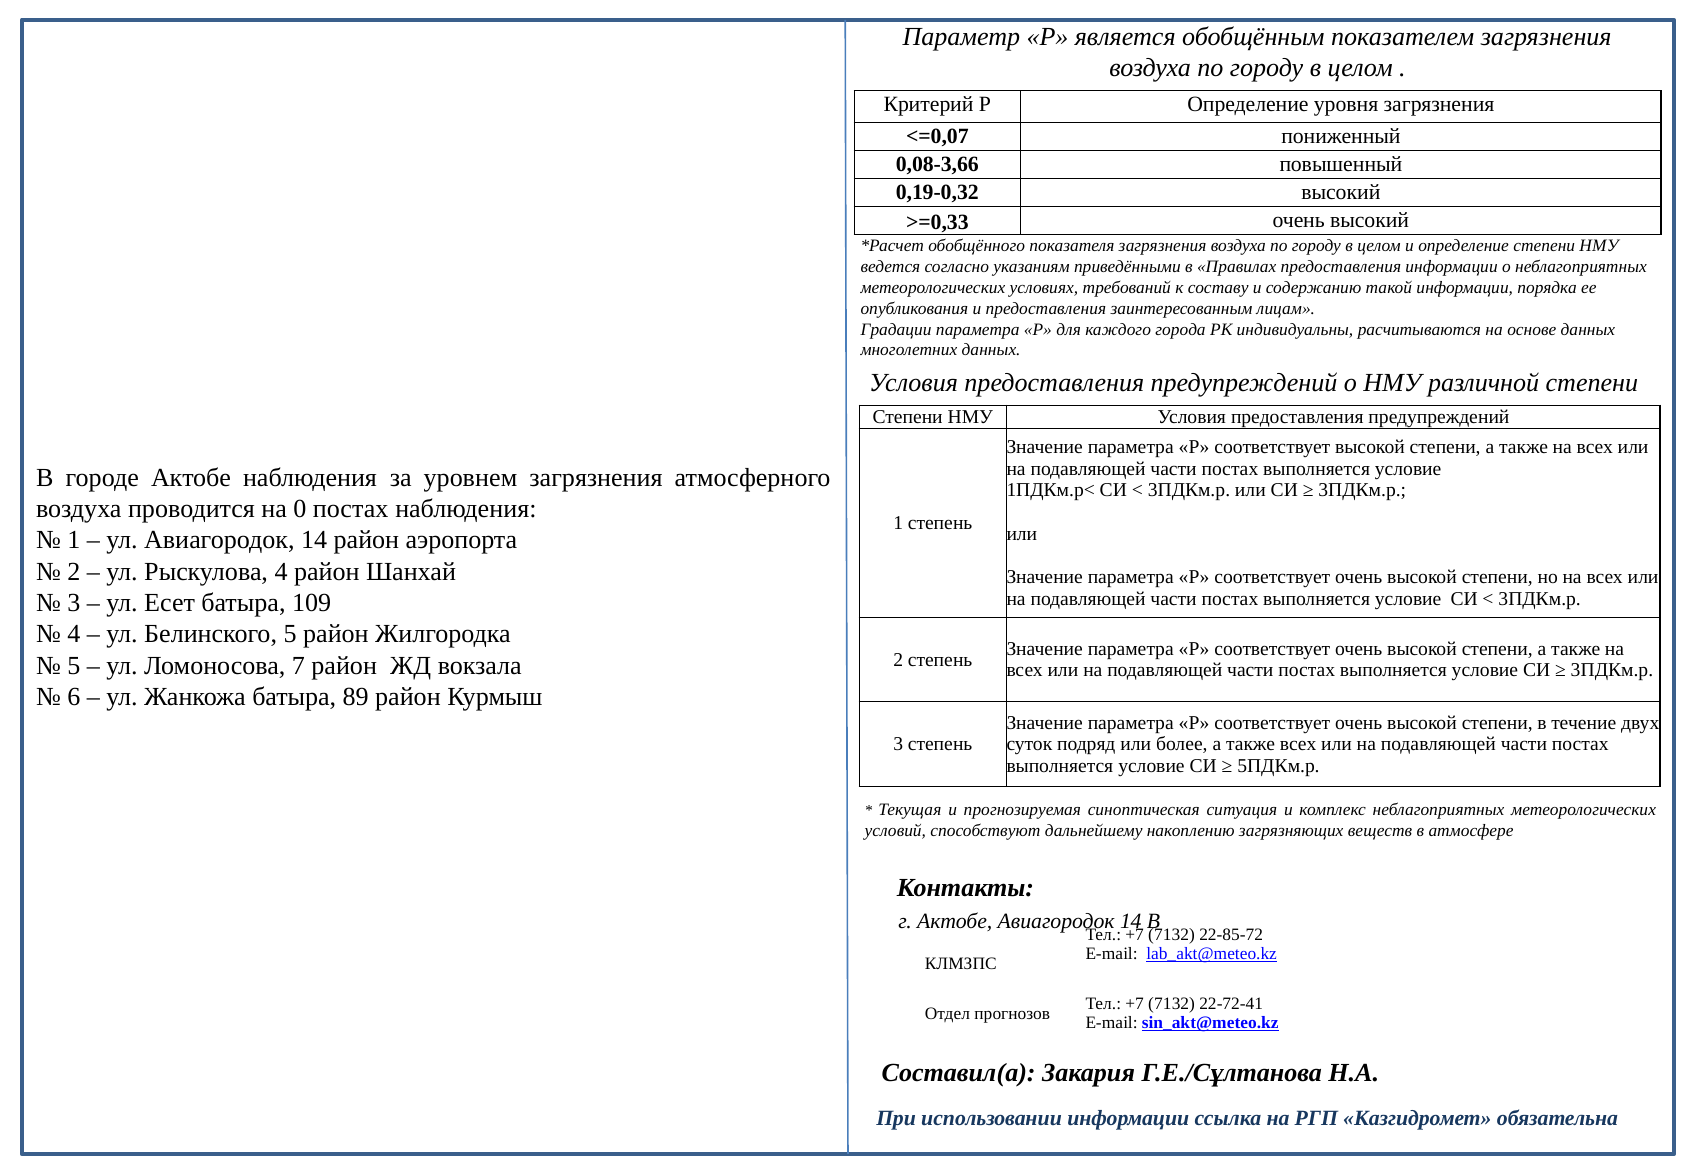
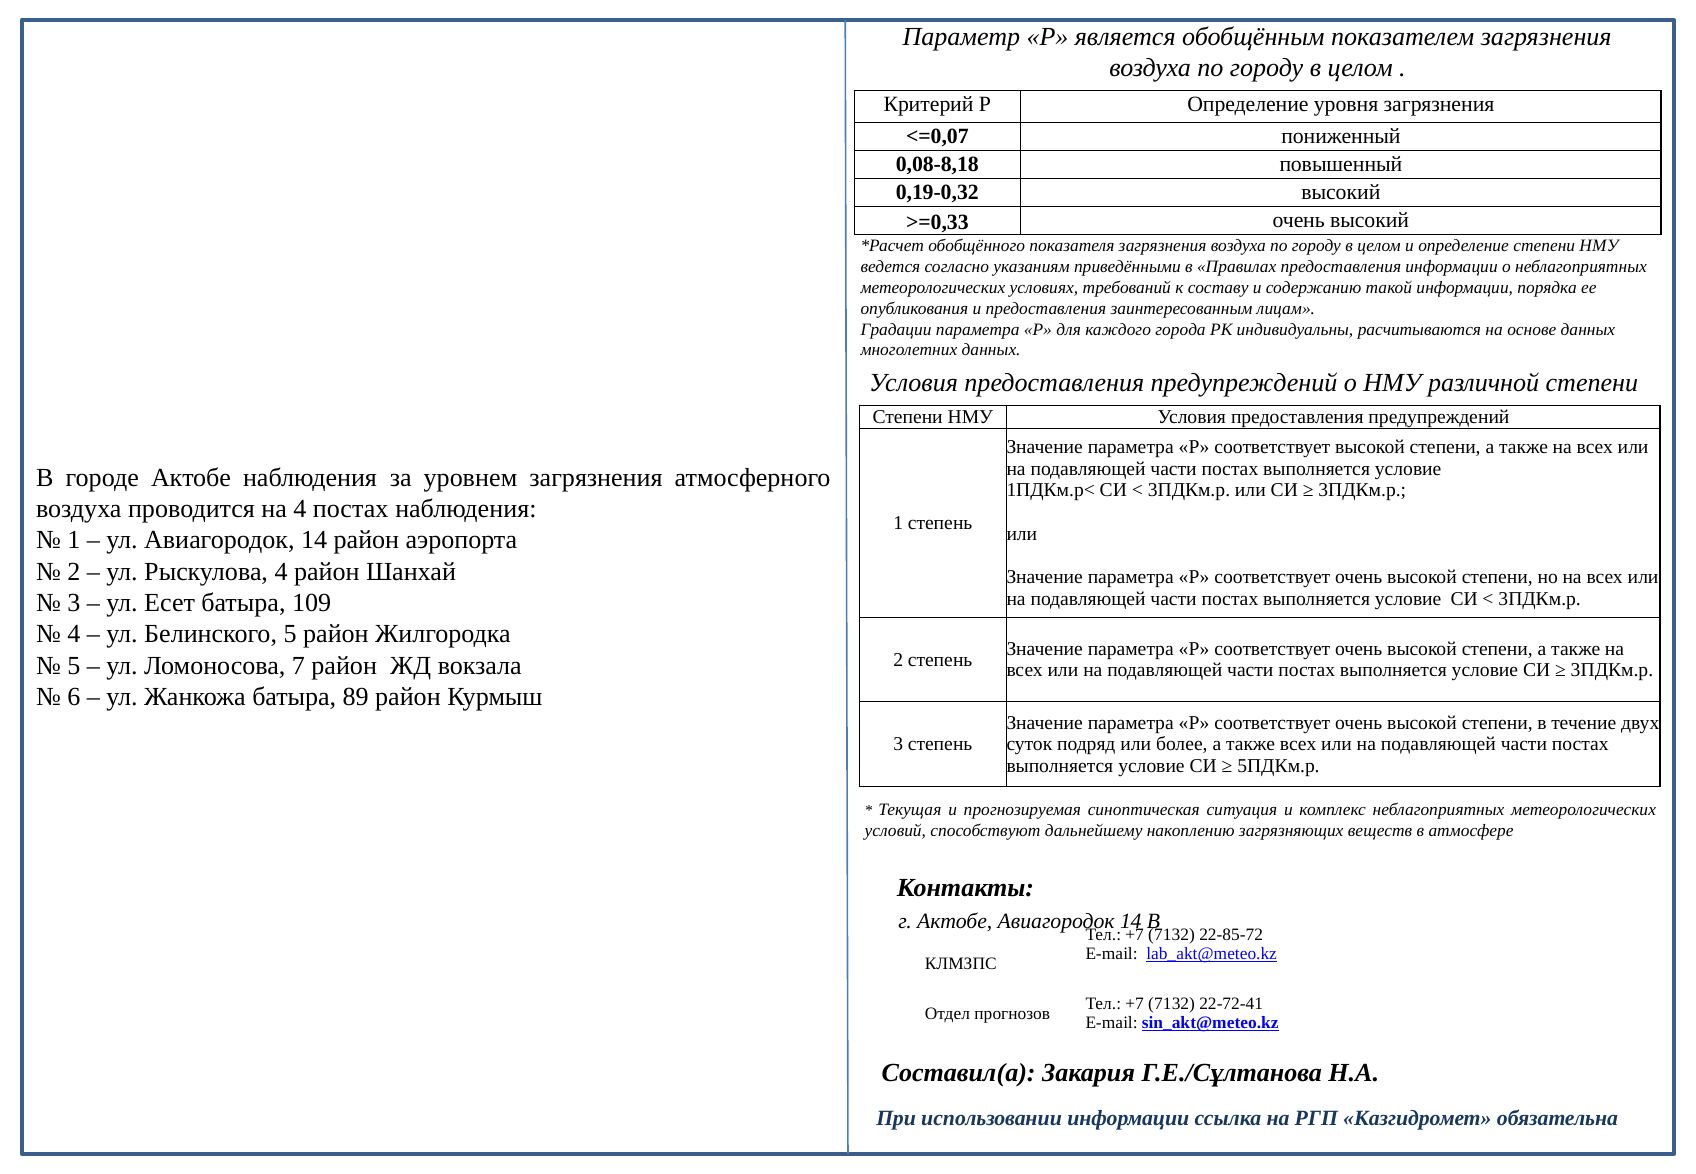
0,08-3,66: 0,08-3,66 -> 0,08-8,18
на 0: 0 -> 4
